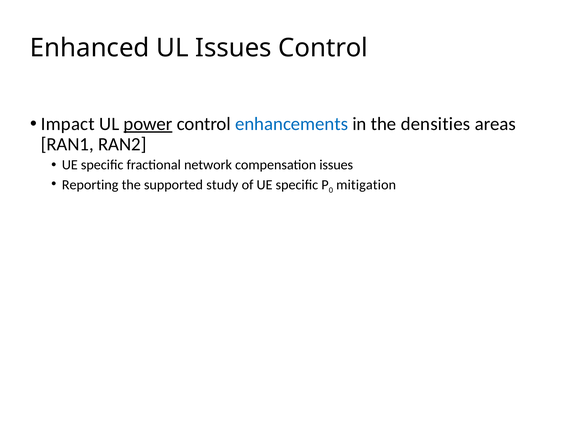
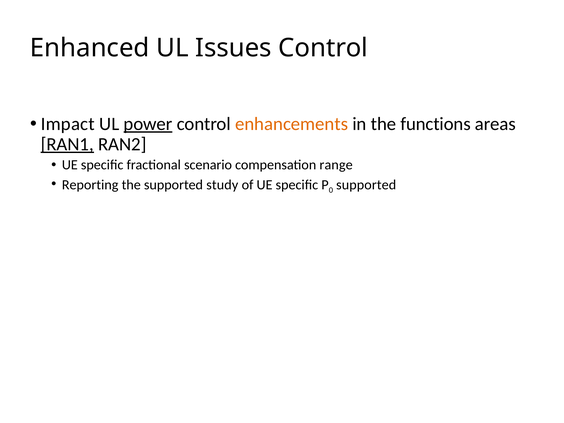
enhancements colour: blue -> orange
densities: densities -> functions
RAN1 underline: none -> present
network: network -> scenario
compensation issues: issues -> range
mitigation at (366, 185): mitigation -> supported
